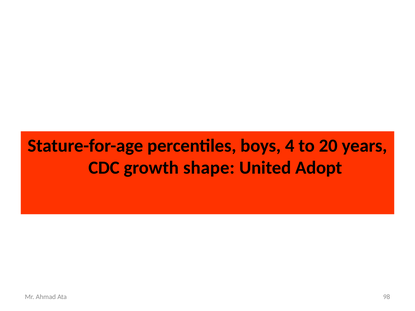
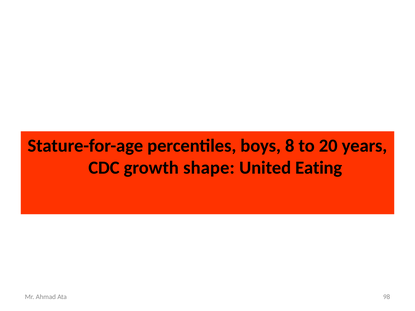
4: 4 -> 8
Adopt: Adopt -> Eating
